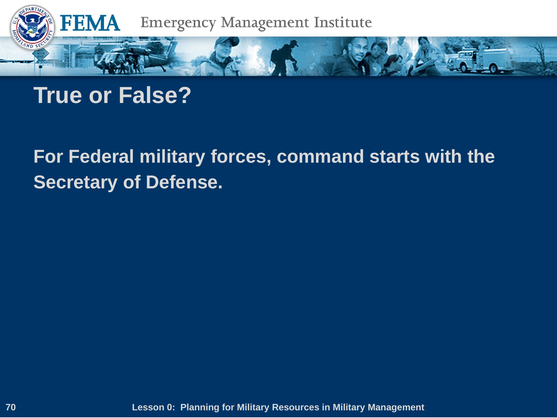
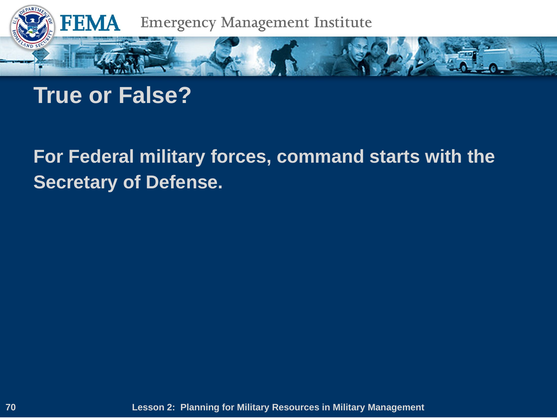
0: 0 -> 2
